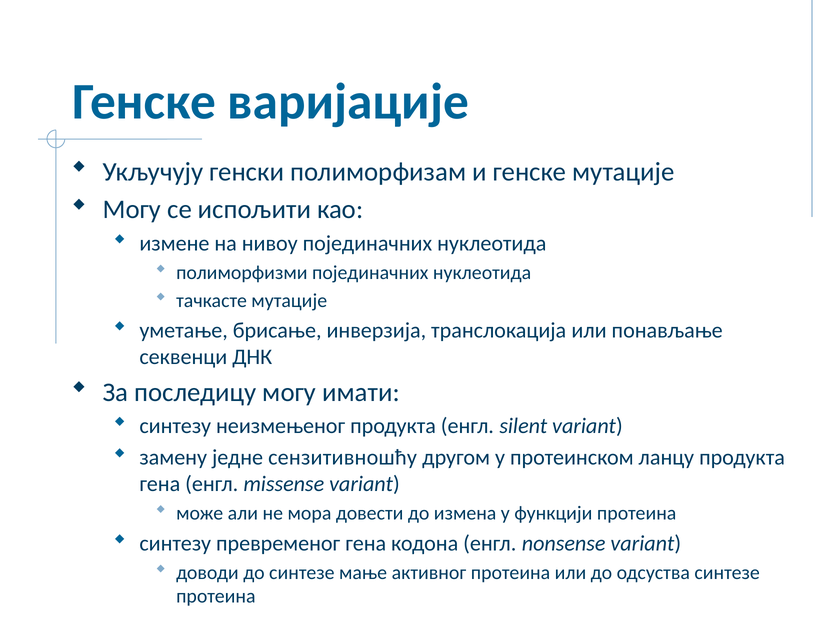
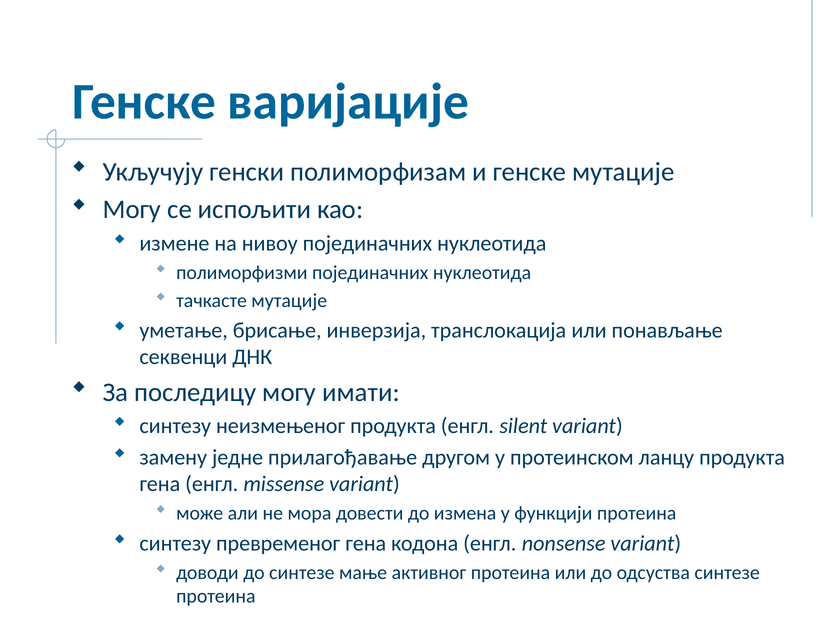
сензитивношћу: сензитивношћу -> прилагођавање
